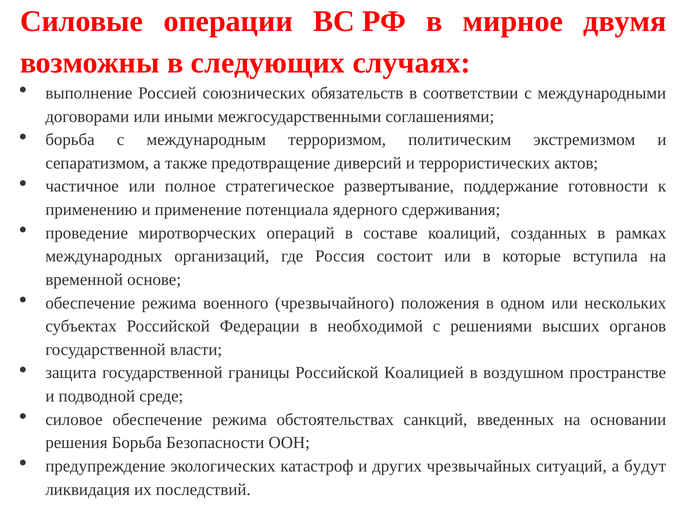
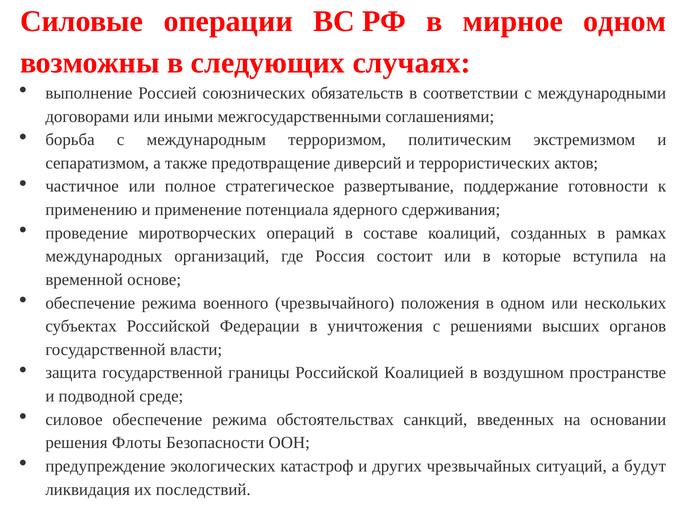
мирное двумя: двумя -> одном
необходимой: необходимой -> уничтожения
решения Борьба: Борьба -> Флоты
